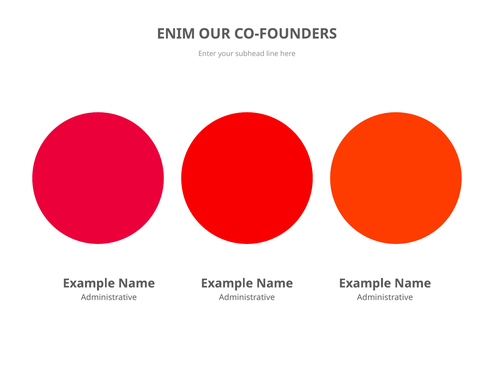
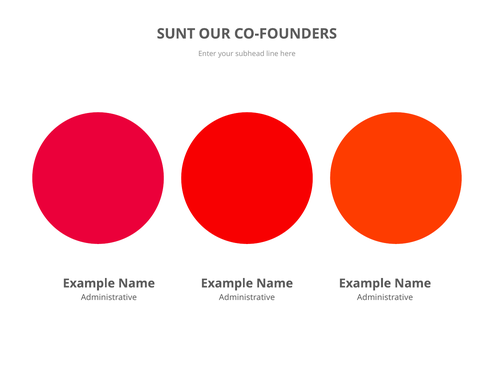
ENIM: ENIM -> SUNT
